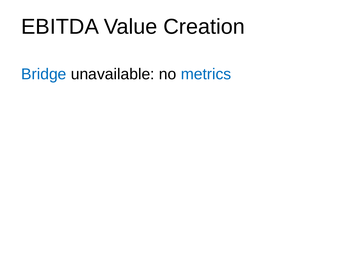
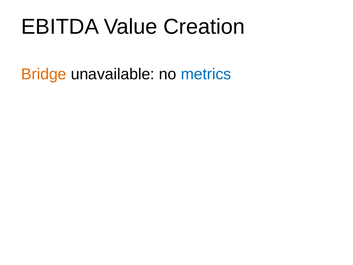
Bridge colour: blue -> orange
